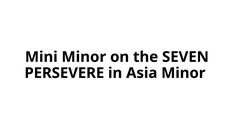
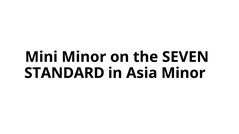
PERSEVERE: PERSEVERE -> STANDARD
